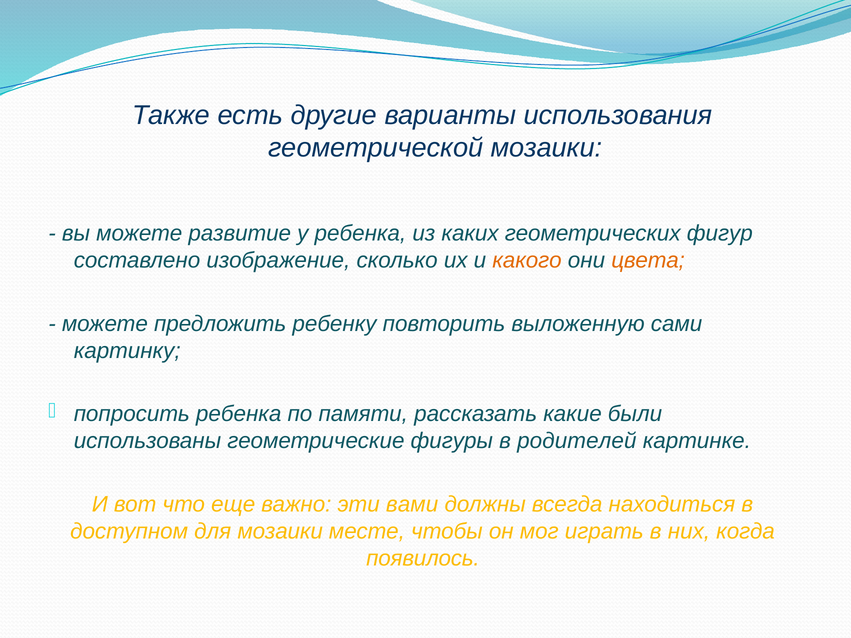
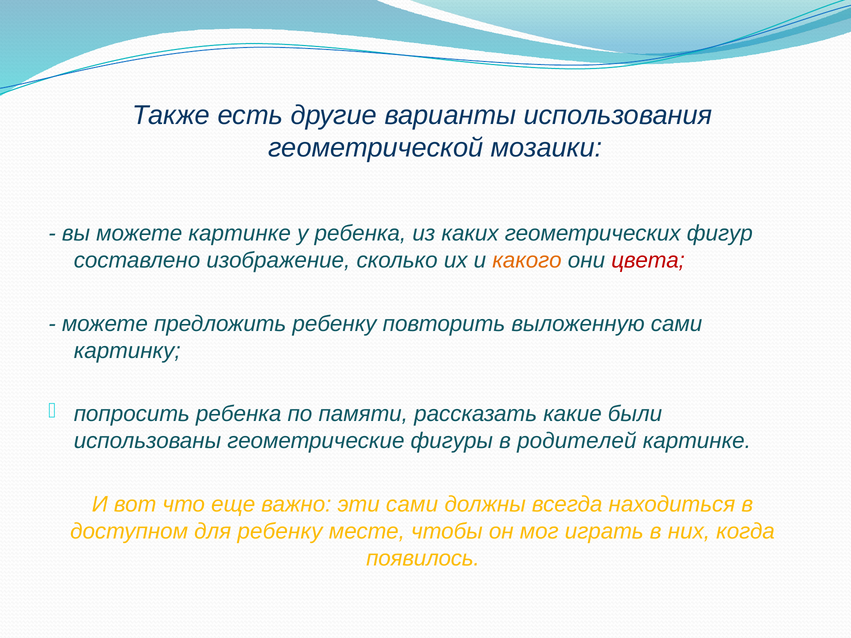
можете развитие: развитие -> картинке
цвета colour: orange -> red
эти вами: вами -> сами
для мозаики: мозаики -> ребенку
